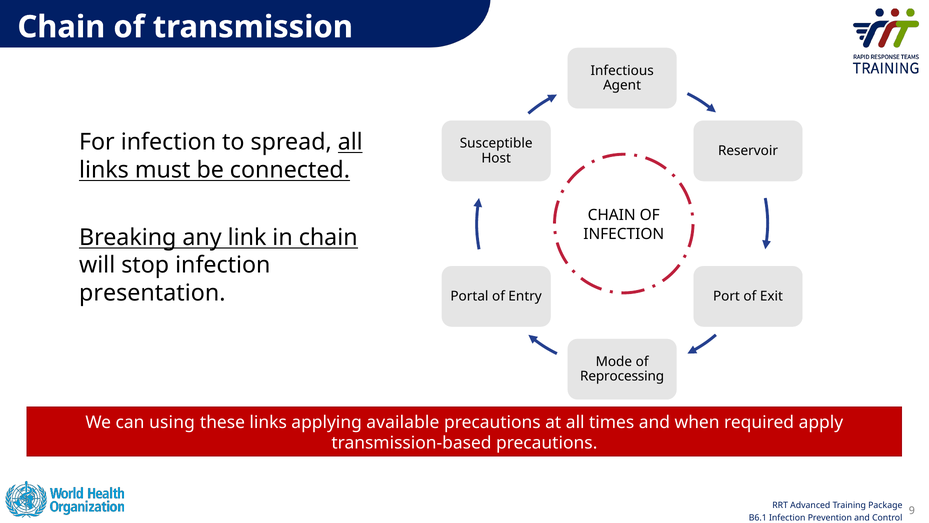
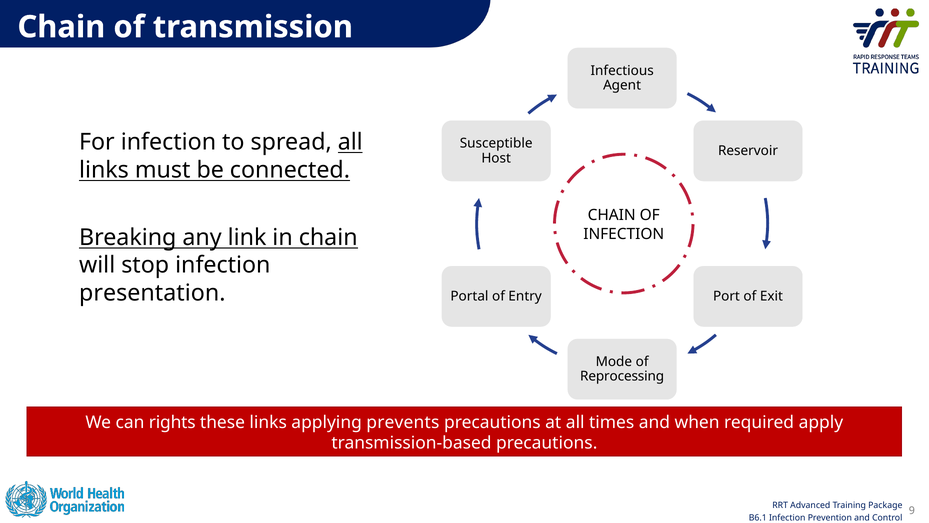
using: using -> rights
available: available -> prevents
